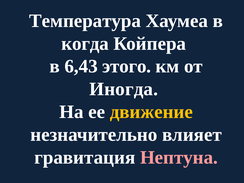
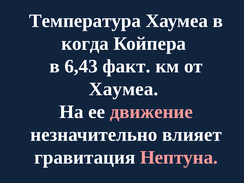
этого: этого -> факт
Иногда at (124, 89): Иногда -> Хаумеа
движение colour: yellow -> pink
